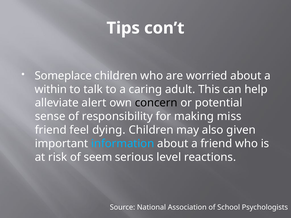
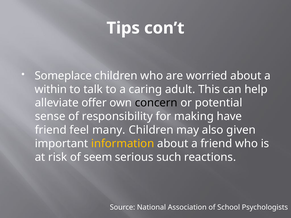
alert: alert -> offer
miss: miss -> have
dying: dying -> many
information colour: light blue -> yellow
level: level -> such
